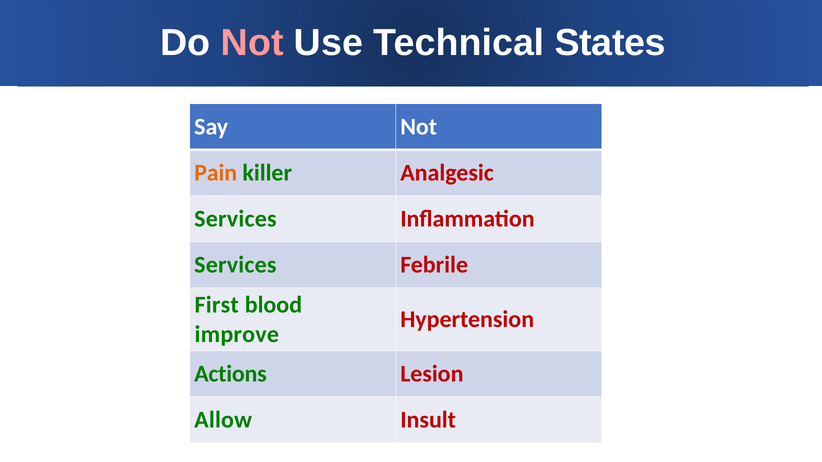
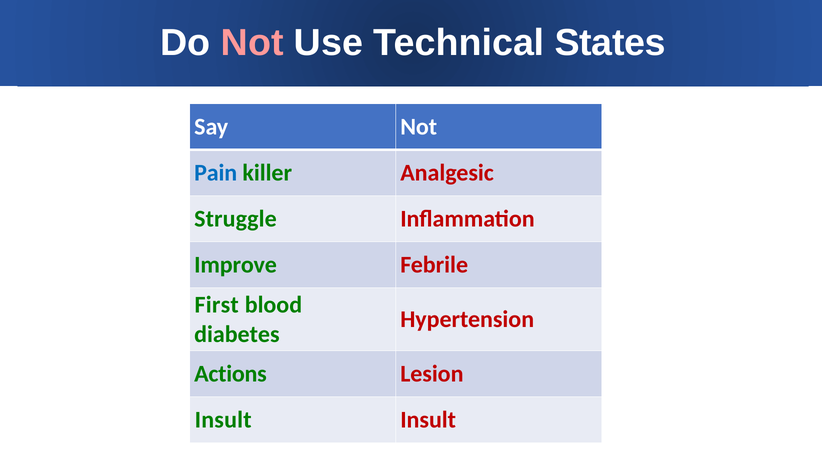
Pain colour: orange -> blue
Services at (235, 219): Services -> Struggle
Services at (235, 265): Services -> Improve
improve: improve -> diabetes
Allow at (223, 420): Allow -> Insult
